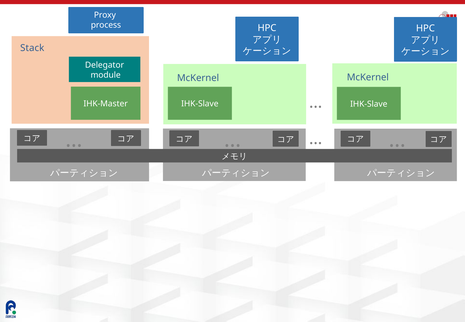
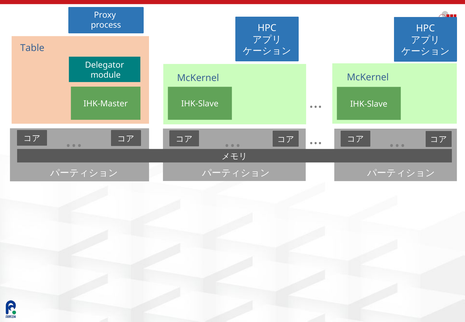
Stack: Stack -> Table
